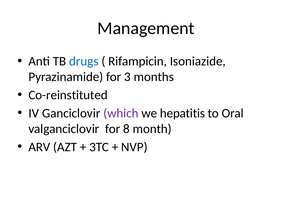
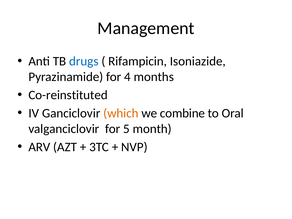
3: 3 -> 4
which colour: purple -> orange
hepatitis: hepatitis -> combine
8: 8 -> 5
